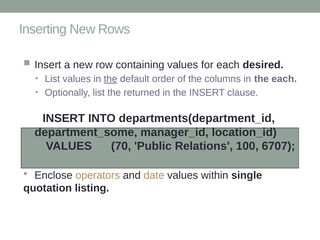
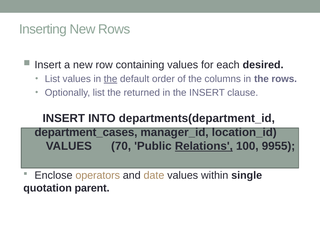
the each: each -> rows
department_some: department_some -> department_cases
Relations underline: none -> present
6707: 6707 -> 9955
listing: listing -> parent
